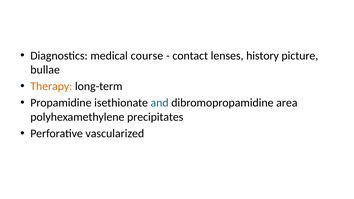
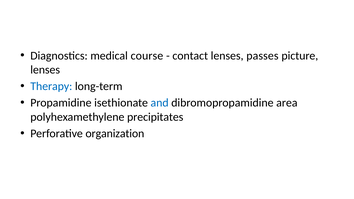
history: history -> passes
bullae at (45, 70): bullae -> lenses
Therapy colour: orange -> blue
vascularized: vascularized -> organization
